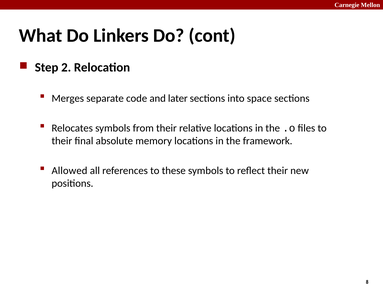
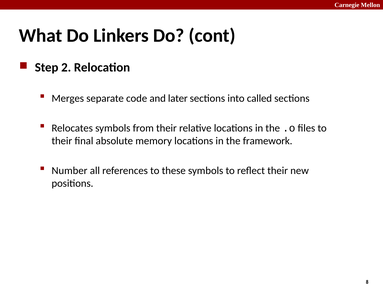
space: space -> called
Allowed: Allowed -> Number
